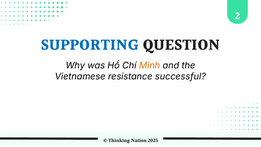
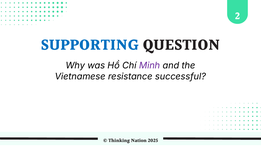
Minh colour: orange -> purple
